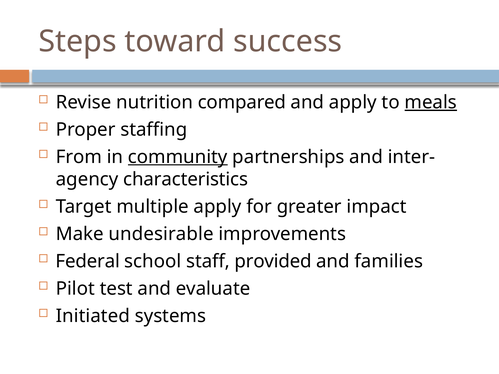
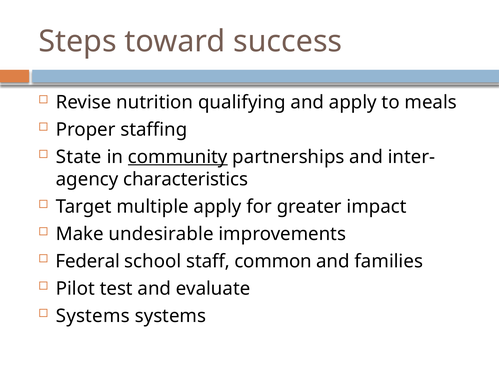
compared: compared -> qualifying
meals underline: present -> none
From: From -> State
provided: provided -> common
Initiated at (93, 316): Initiated -> Systems
